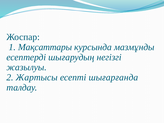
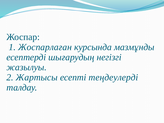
Мақсаттары: Мақсаттары -> Жоспарлаған
шығарғанда: шығарғанда -> теңдеулерді
